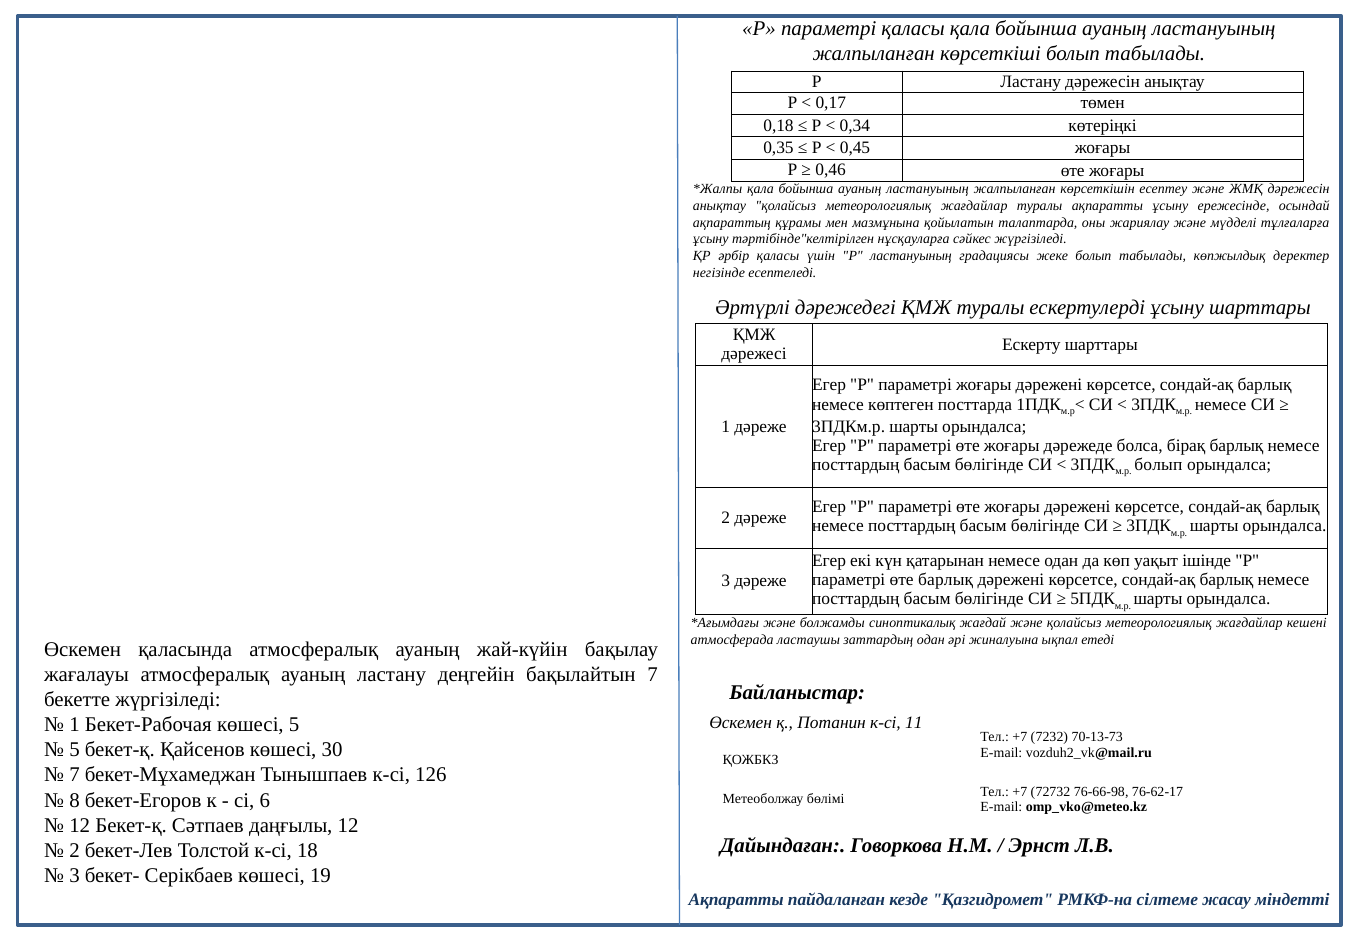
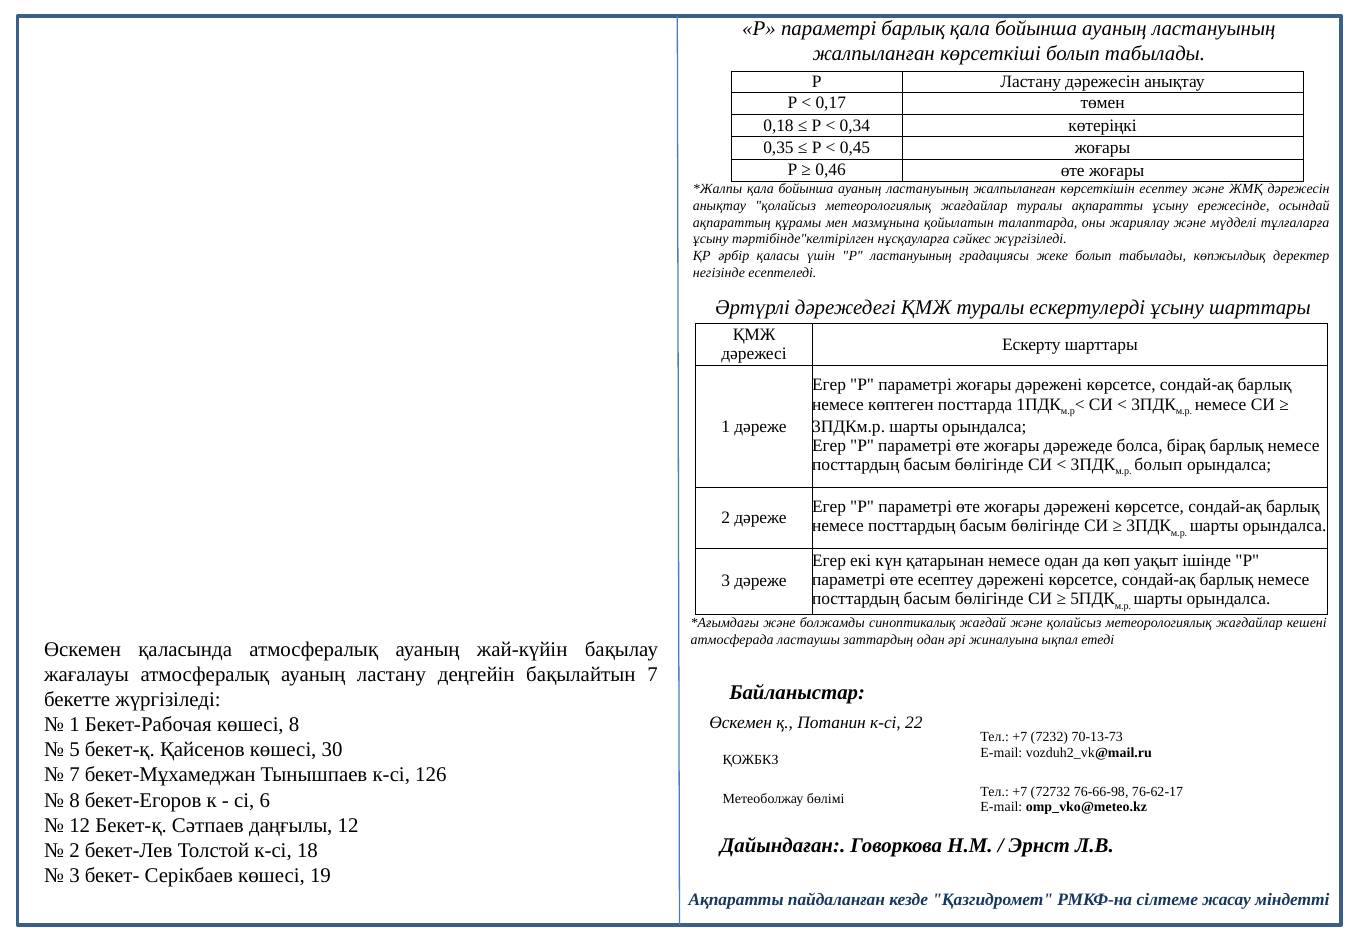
параметрі қаласы: қаласы -> барлық
өте барлық: барлық -> есептеу
11: 11 -> 22
көшесі 5: 5 -> 8
